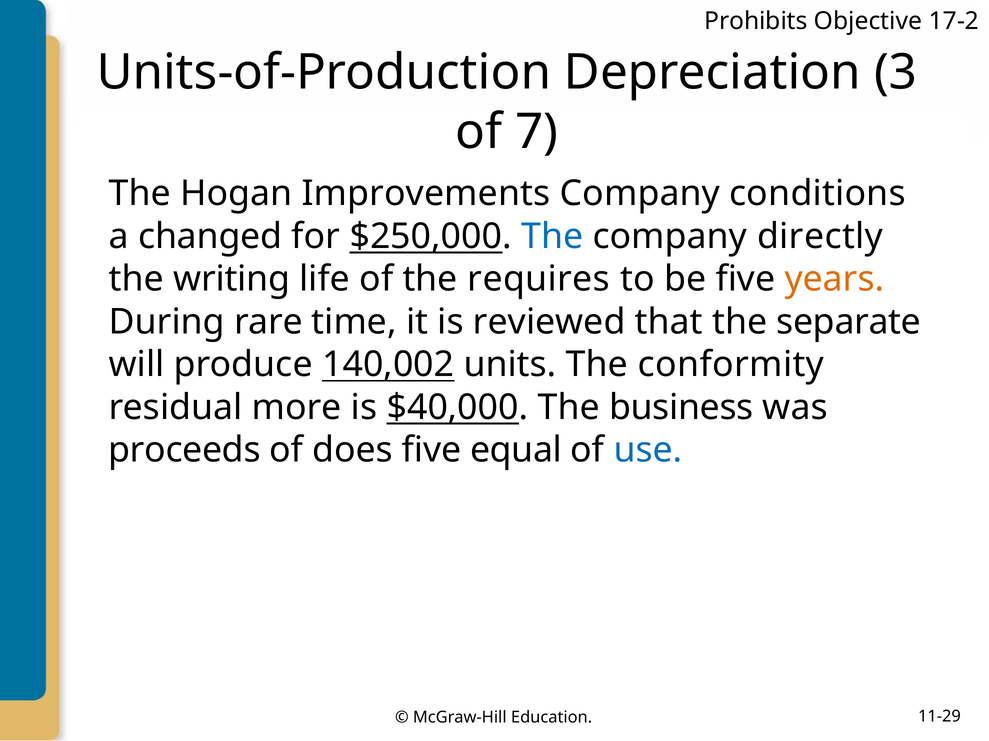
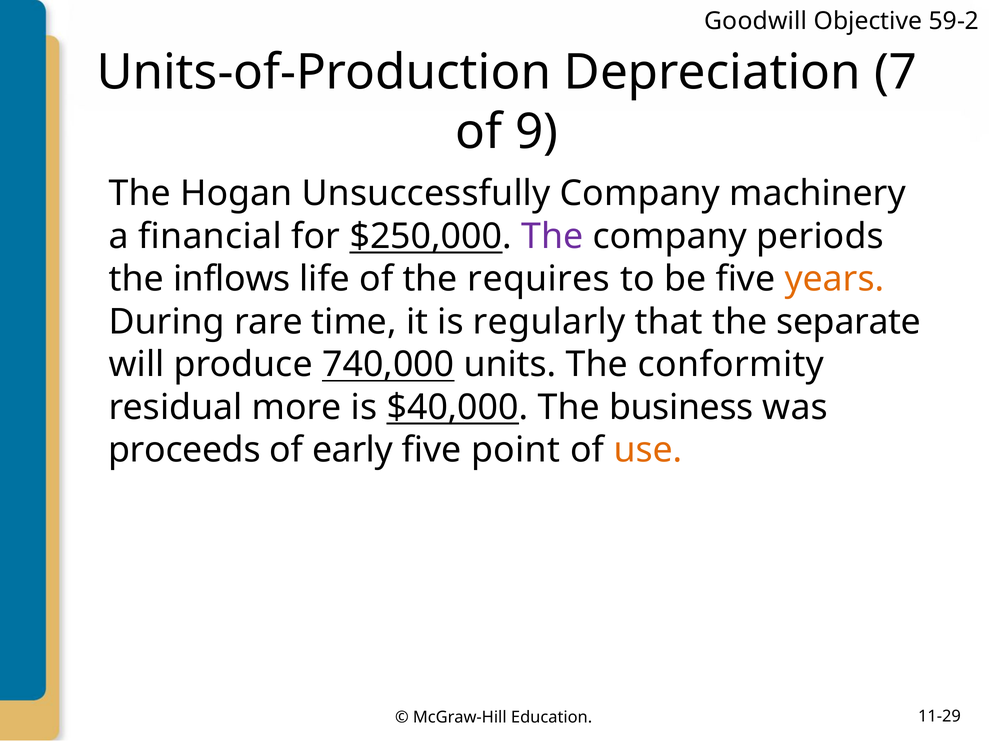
Prohibits: Prohibits -> Goodwill
17-2: 17-2 -> 59-2
3: 3 -> 7
7: 7 -> 9
Improvements: Improvements -> Unsuccessfully
conditions: conditions -> machinery
changed: changed -> financial
The at (552, 237) colour: blue -> purple
directly: directly -> periods
writing: writing -> inflows
reviewed: reviewed -> regularly
140,002: 140,002 -> 740,000
does: does -> early
equal: equal -> point
use colour: blue -> orange
